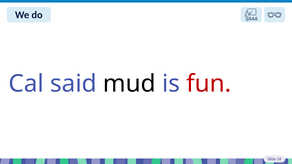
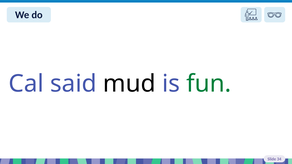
fun colour: red -> green
